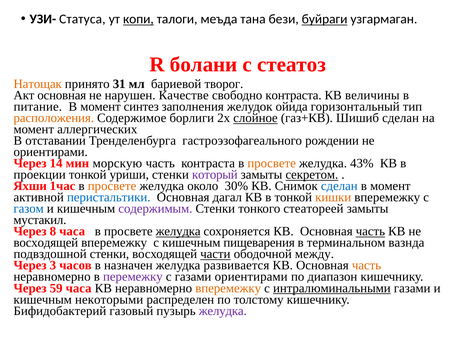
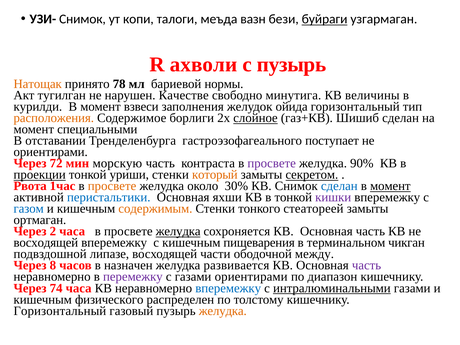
УЗИ- Статуса: Статуса -> Снимок
копи underline: present -> none
тана: тана -> вазн
болани: болани -> ахволи
с стеатоз: стеатоз -> пузырь
31: 31 -> 78
творог: творог -> нормы
Акт основная: основная -> тугилган
свободно контраста: контраста -> минутига
питание: питание -> курилди
синтез: синтез -> взвеси
аллергических: аллергических -> специальными
рождении: рождении -> поступает
14: 14 -> 72
просвете at (272, 163) colour: orange -> purple
43%: 43% -> 90%
проекции underline: none -> present
который colour: purple -> orange
Яхши: Яхши -> Рвота
момент at (390, 186) underline: none -> present
дагал: дагал -> яхши
кишки colour: orange -> purple
содержимым colour: purple -> orange
мустакил: мустакил -> ортмаган
8: 8 -> 2
часть at (370, 231) underline: present -> none
вазнда: вазнда -> чикган
подвздошной стенки: стенки -> липазе
части underline: present -> none
3: 3 -> 8
часть at (367, 265) colour: orange -> purple
59: 59 -> 74
вперемежку at (228, 288) colour: orange -> blue
некоторыми: некоторыми -> физического
Бифидобактерий at (60, 311): Бифидобактерий -> Горизонтальный
желудка at (223, 311) colour: purple -> orange
